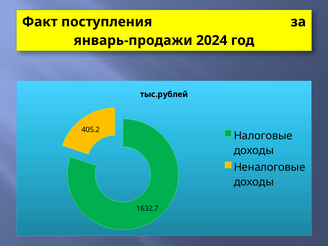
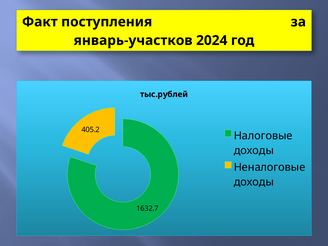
январь-продажи: январь-продажи -> январь-участков
